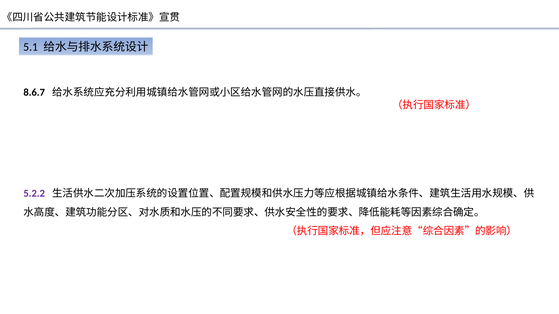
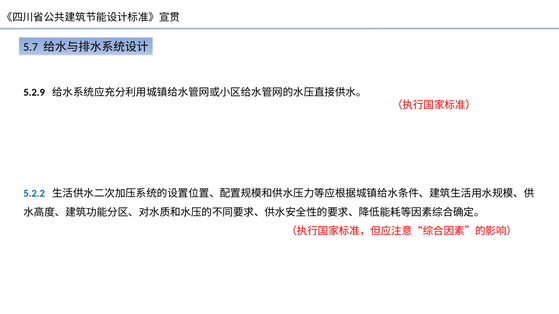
5.1: 5.1 -> 5.7
8.6.7: 8.6.7 -> 5.2.9
5.2.2 colour: purple -> blue
